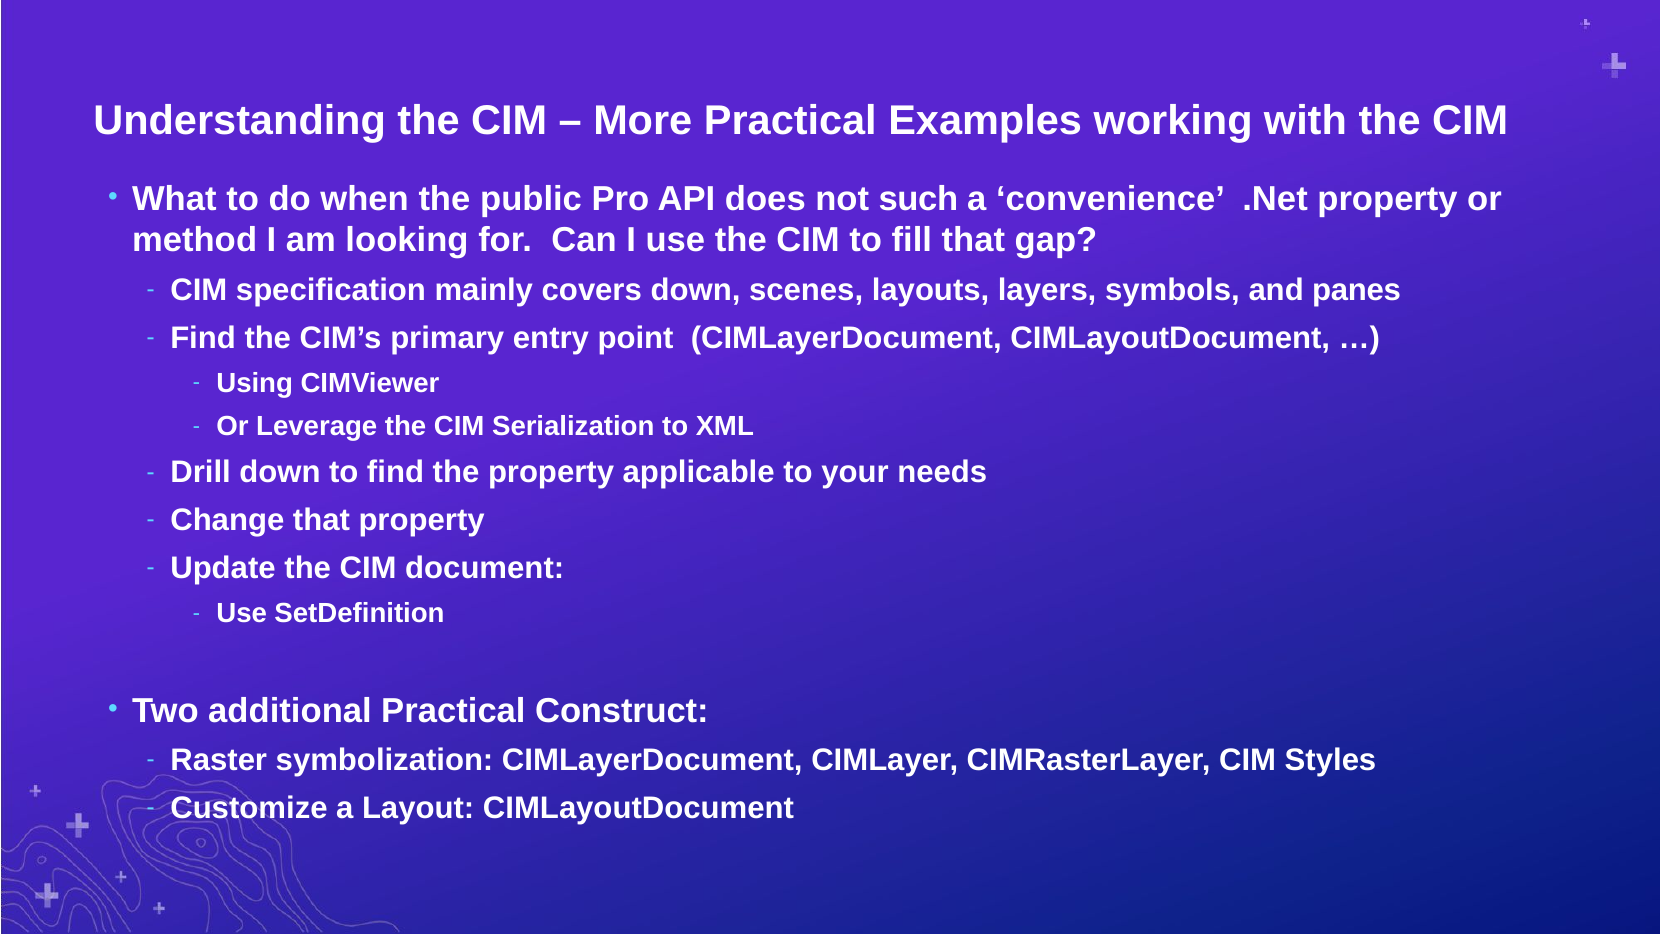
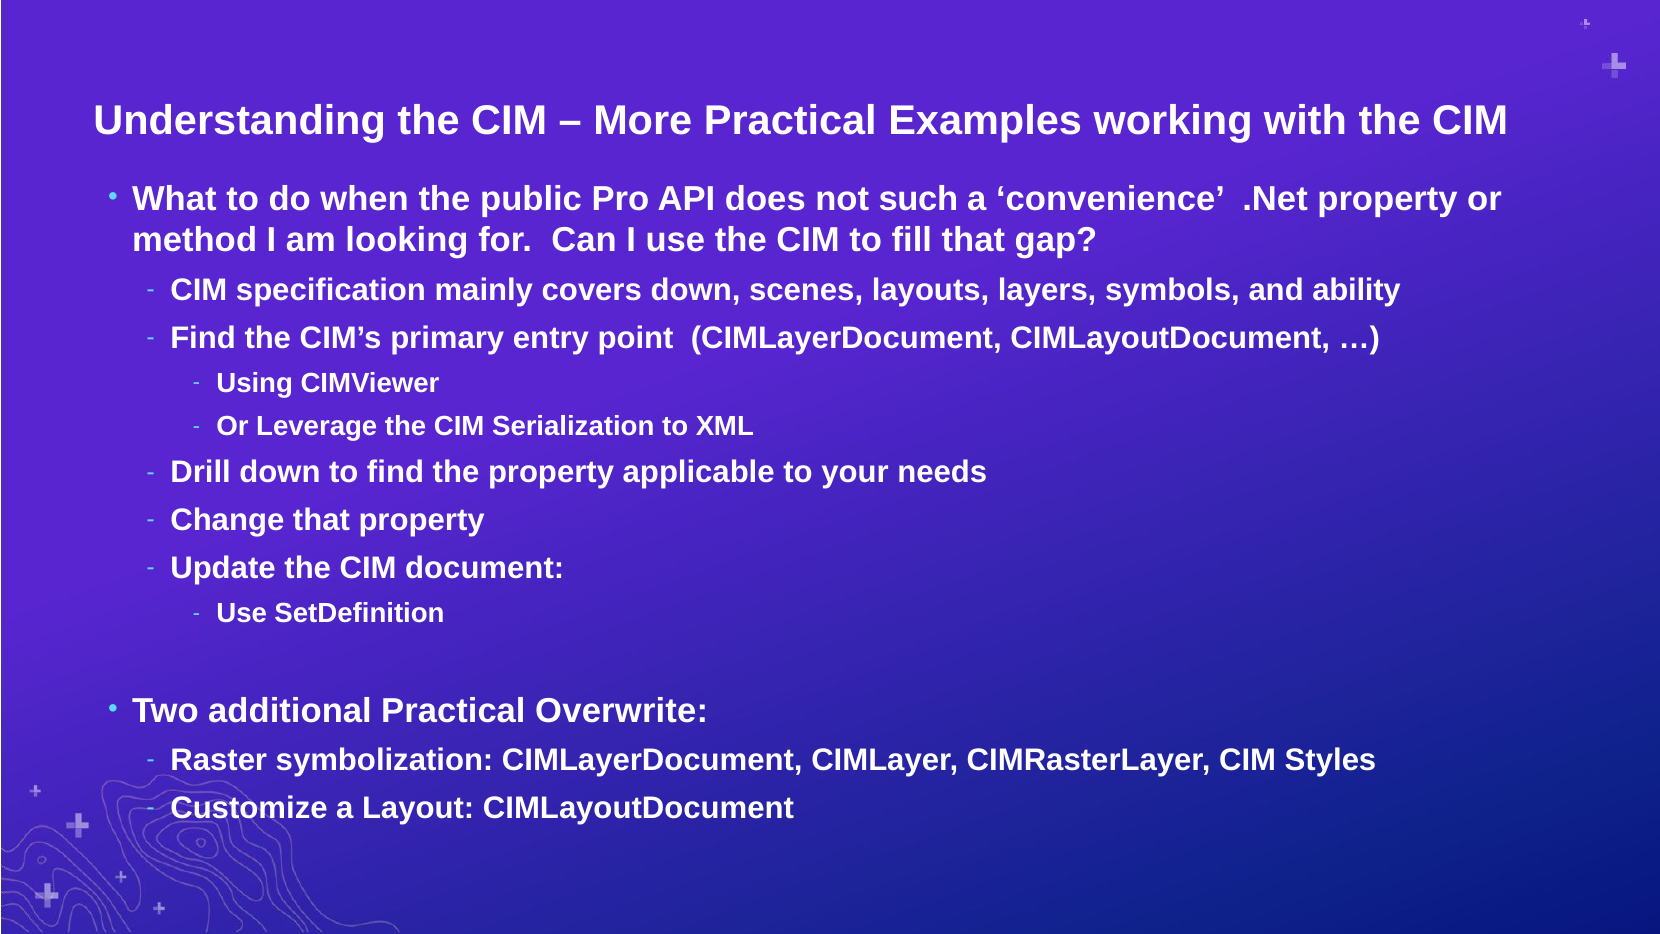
panes: panes -> ability
Construct: Construct -> Overwrite
